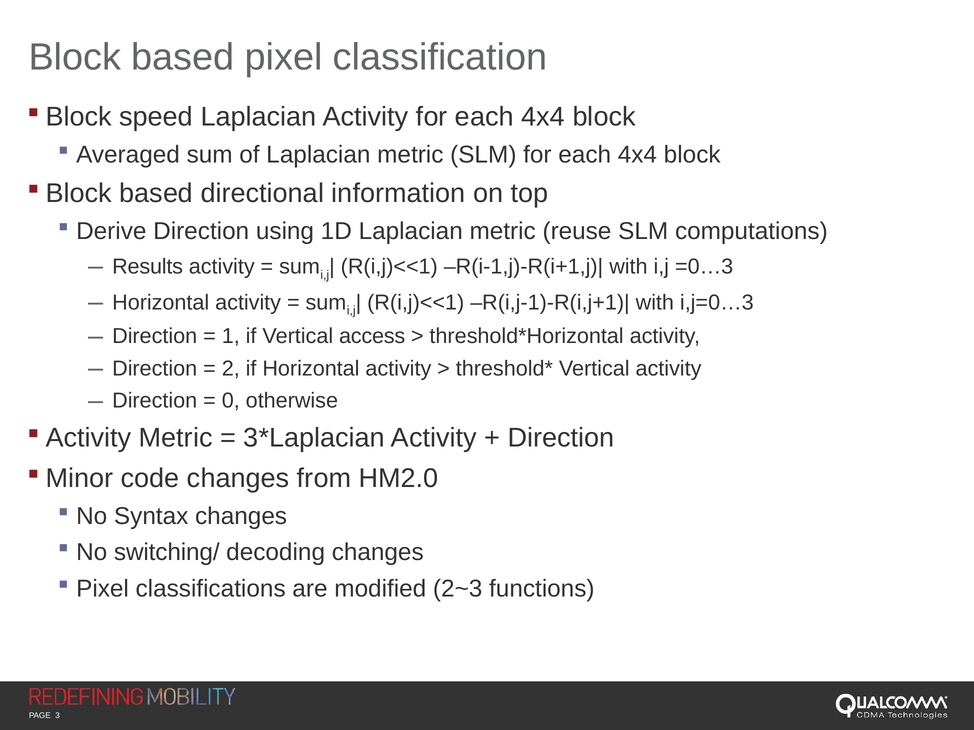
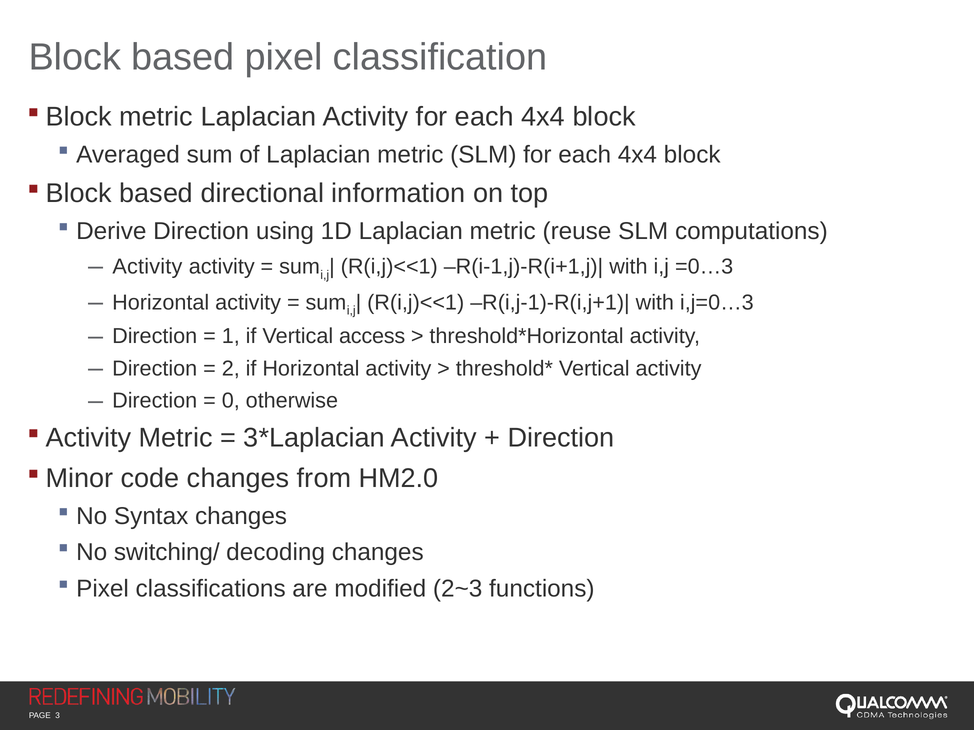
speed at (156, 117): speed -> metric
Results at (148, 267): Results -> Activity
